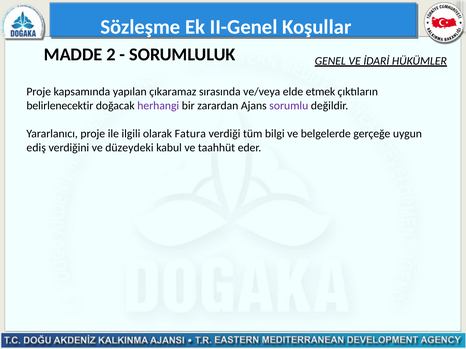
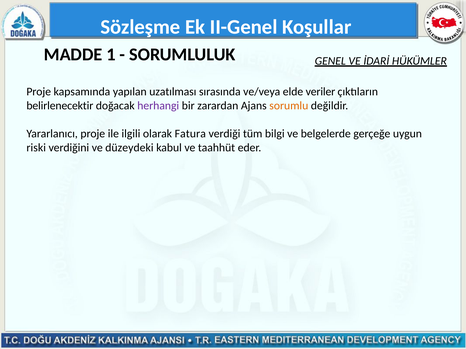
2: 2 -> 1
çıkaramaz: çıkaramaz -> uzatılması
etmek: etmek -> veriler
sorumlu colour: purple -> orange
ediş: ediş -> riski
